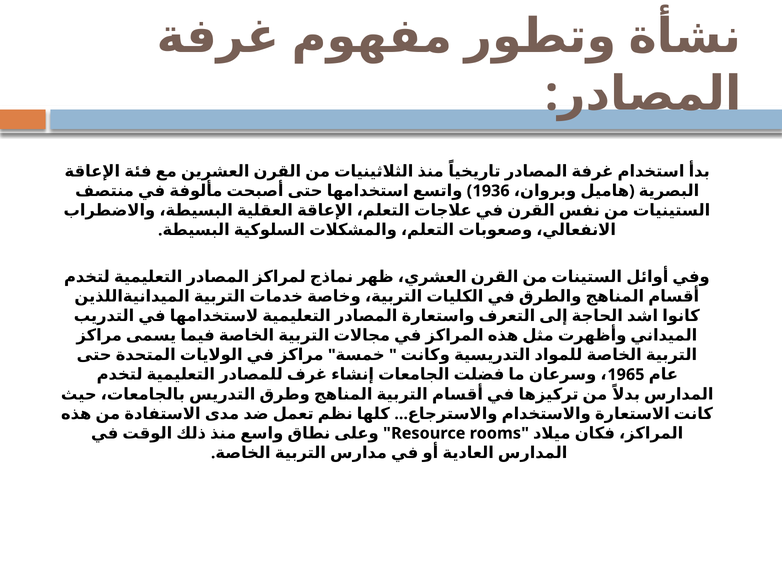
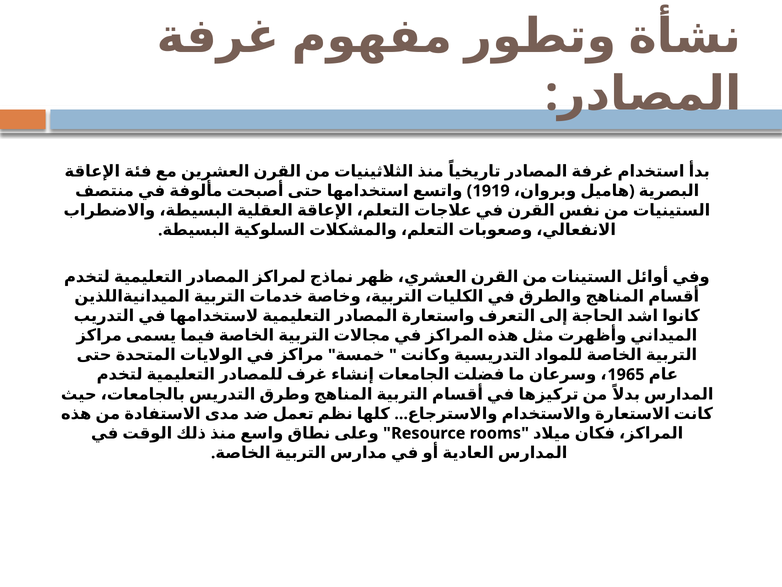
1936: 1936 -> 1919
